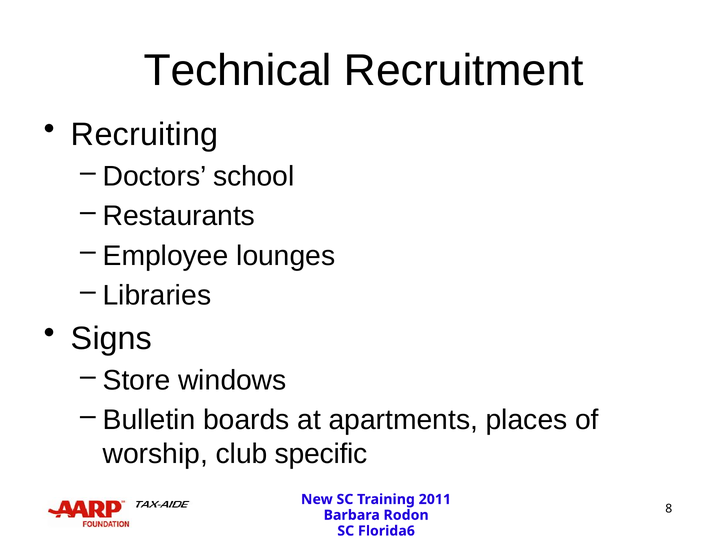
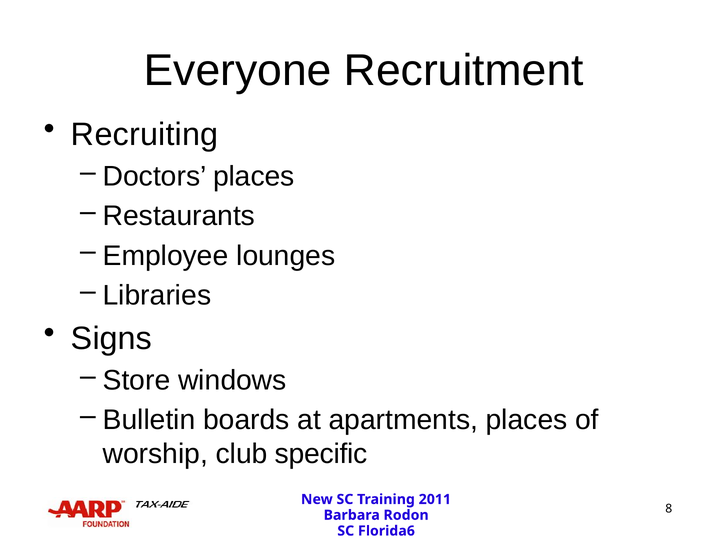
Technical: Technical -> Everyone
Doctors school: school -> places
